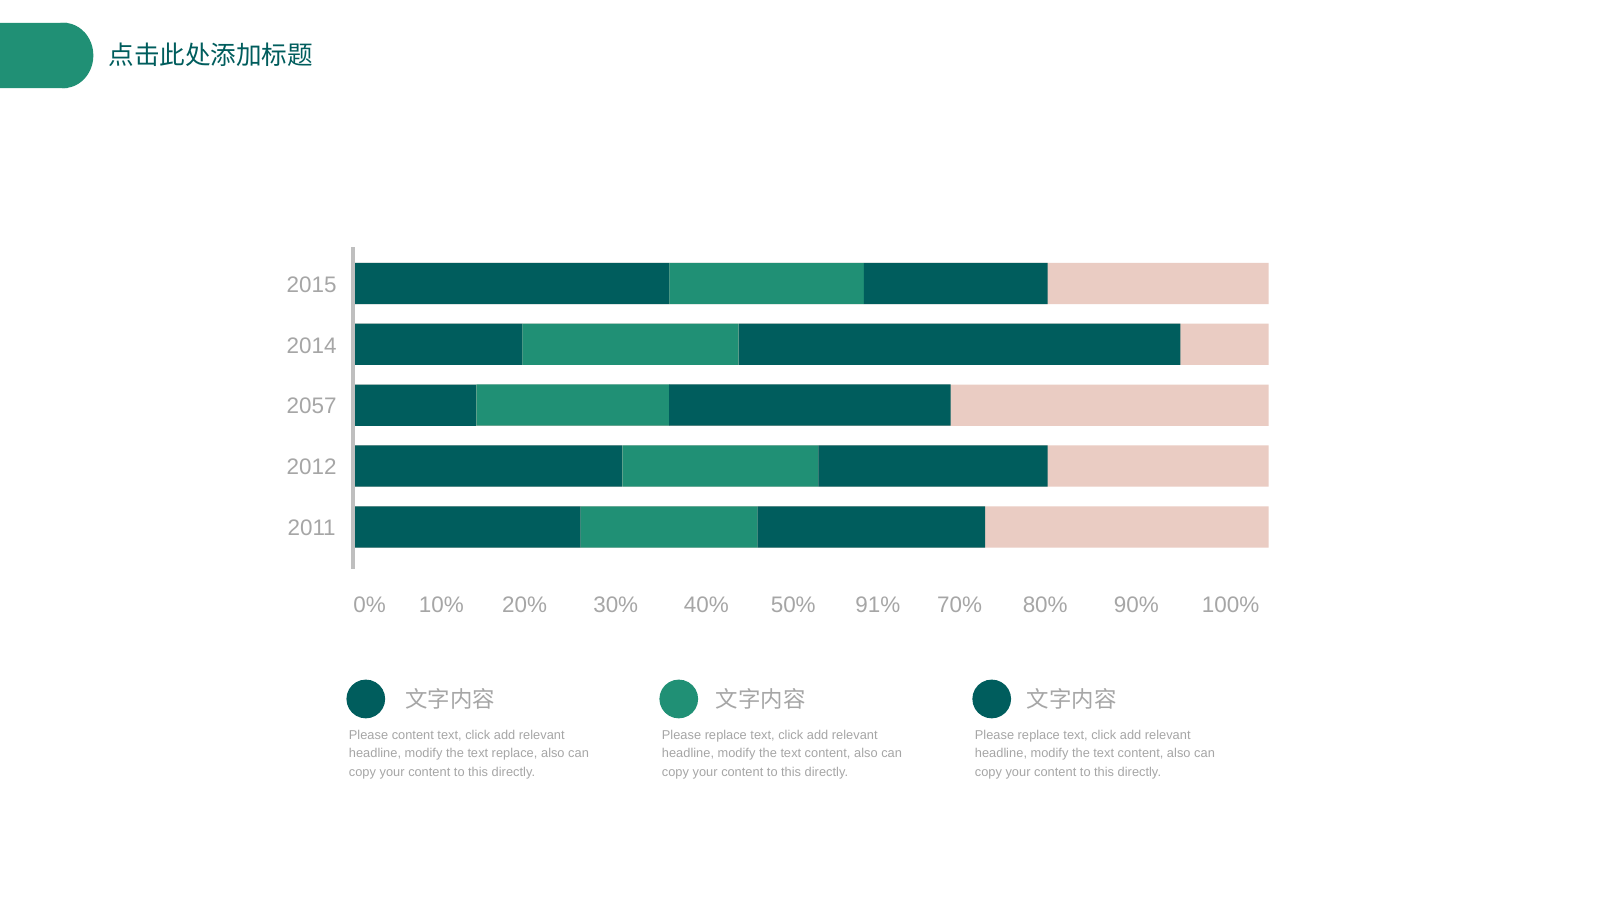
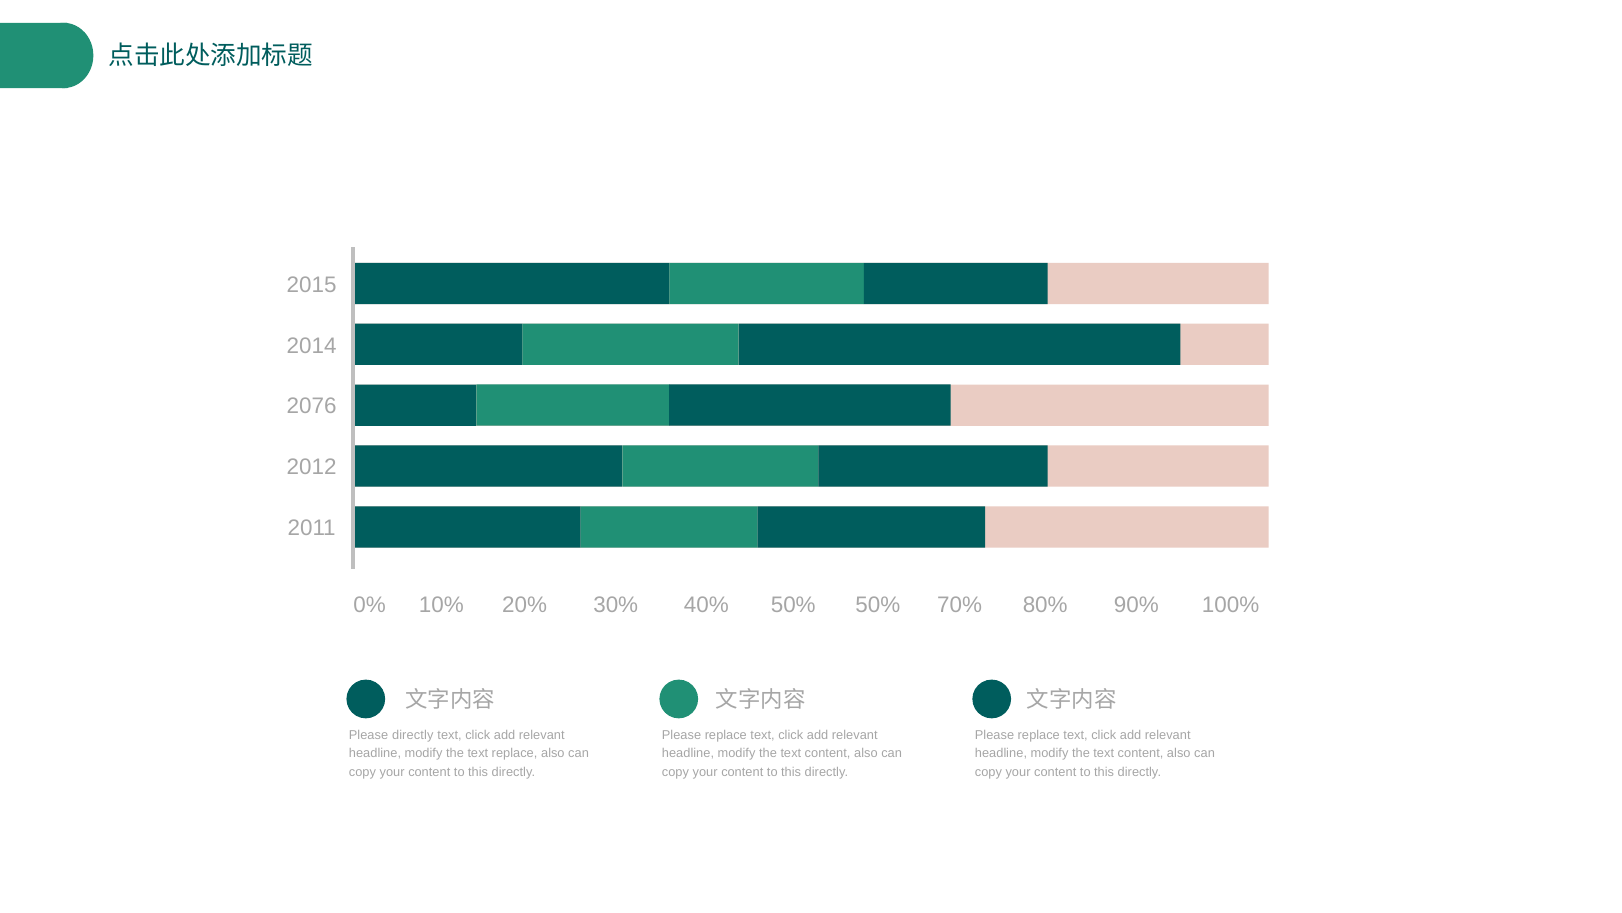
2057: 2057 -> 2076
50% 91%: 91% -> 50%
Please content: content -> directly
